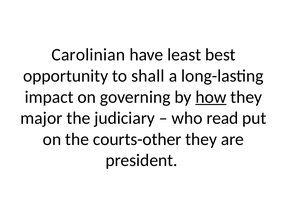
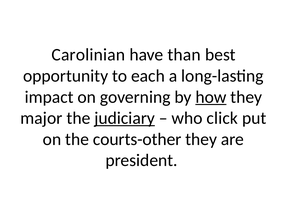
least: least -> than
shall: shall -> each
judiciary underline: none -> present
read: read -> click
